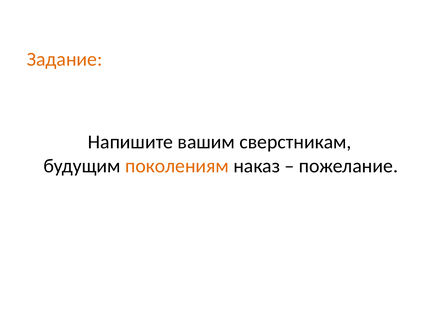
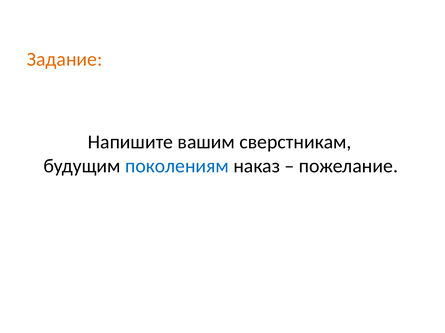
поколениям colour: orange -> blue
